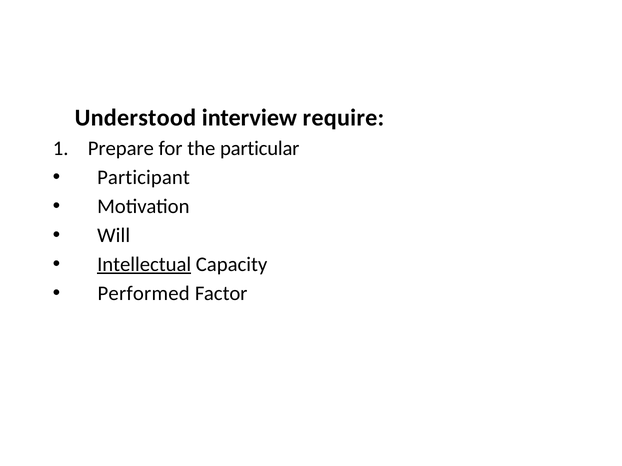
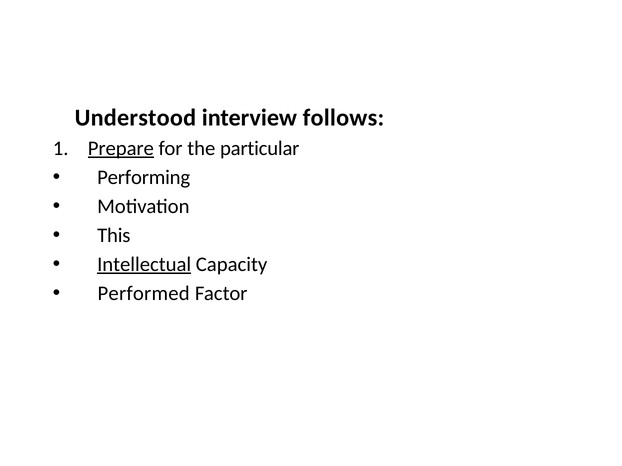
require: require -> follows
Prepare underline: none -> present
Participant: Participant -> Performing
Will: Will -> This
